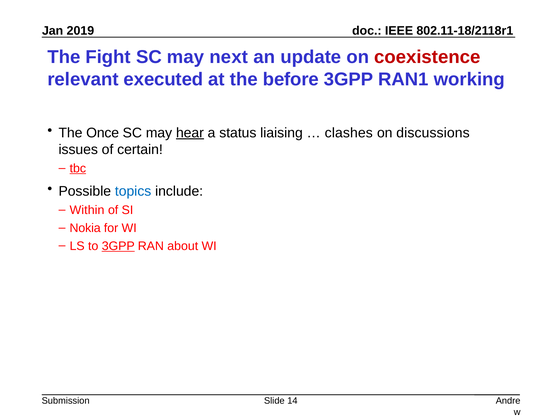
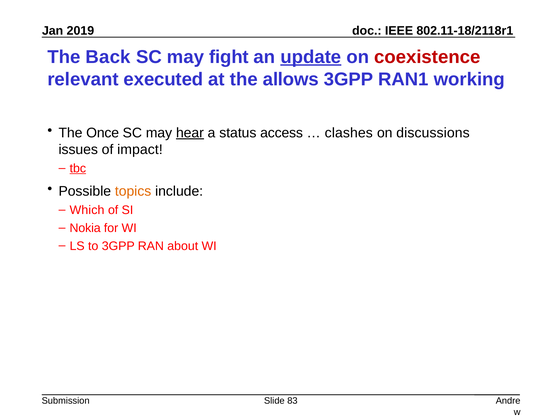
Fight: Fight -> Back
next: next -> fight
update underline: none -> present
before: before -> allows
liaising: liaising -> access
certain: certain -> impact
topics colour: blue -> orange
Within: Within -> Which
3GPP at (118, 246) underline: present -> none
14: 14 -> 83
